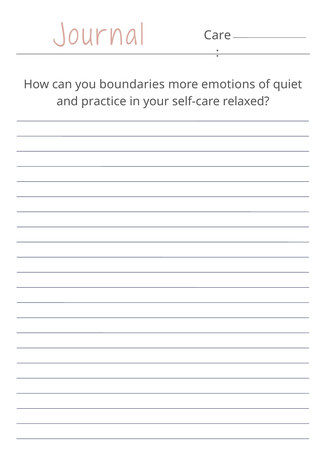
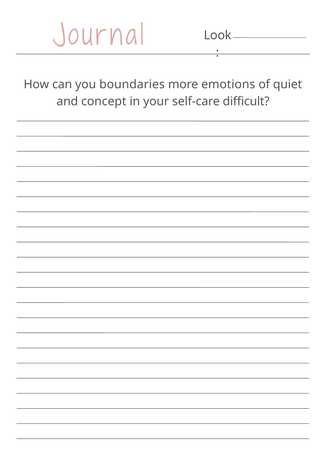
Care: Care -> Look
practice: practice -> concept
relaxed: relaxed -> difficult
